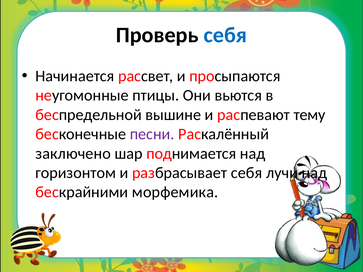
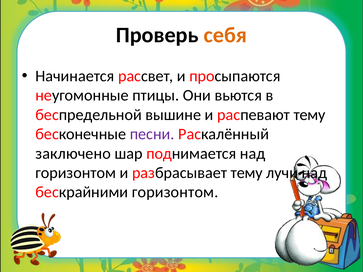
себя at (225, 35) colour: blue -> orange
разбрасывает себя: себя -> тему
бескрайними морфемика: морфемика -> горизонтом
